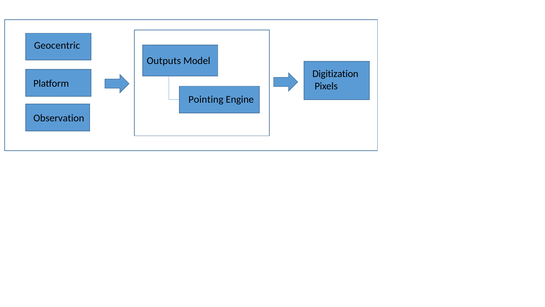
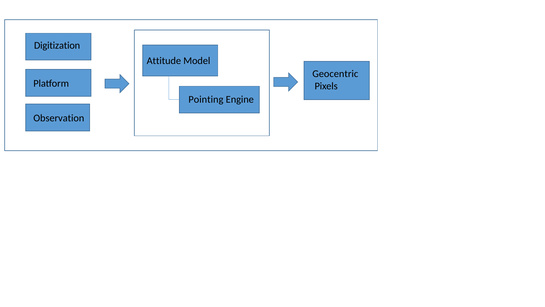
Geocentric: Geocentric -> Digitization
Outputs: Outputs -> Attitude
Digitization: Digitization -> Geocentric
